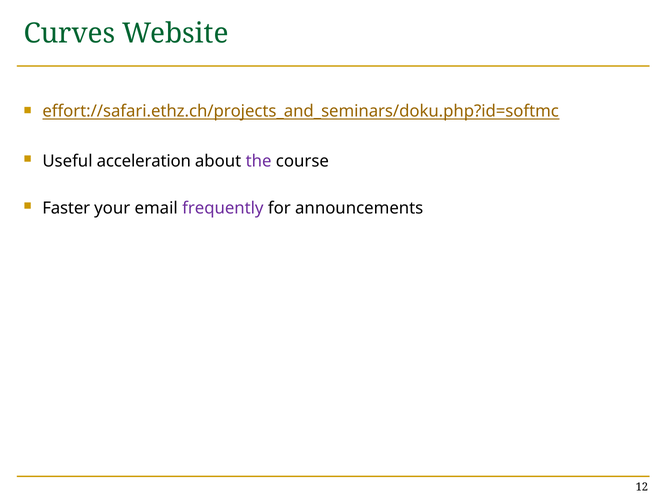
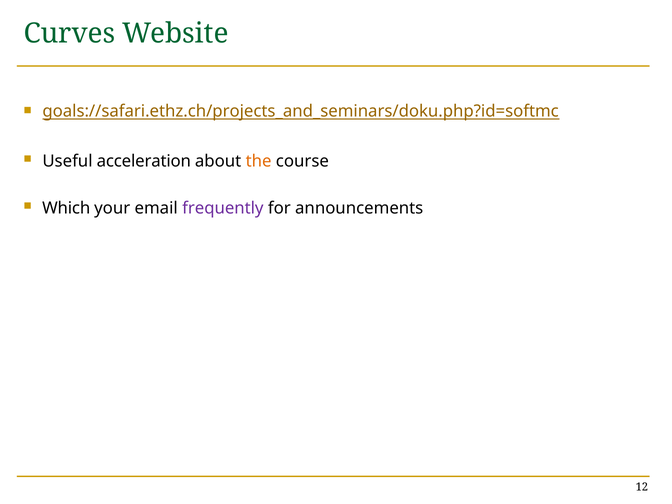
effort://safari.ethz.ch/projects_and_seminars/doku.php?id=softmc: effort://safari.ethz.ch/projects_and_seminars/doku.php?id=softmc -> goals://safari.ethz.ch/projects_and_seminars/doku.php?id=softmc
the colour: purple -> orange
Faster: Faster -> Which
